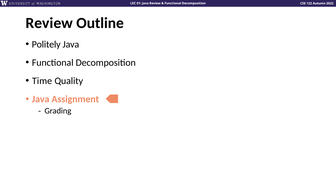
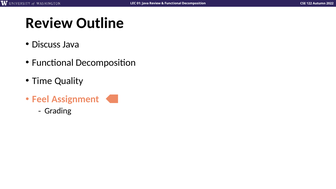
Politely: Politely -> Discuss
Java at (41, 99): Java -> Feel
